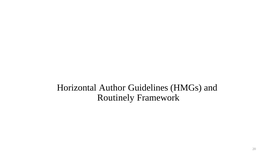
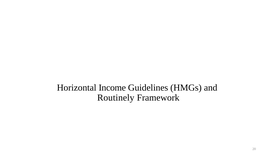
Author: Author -> Income
